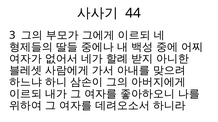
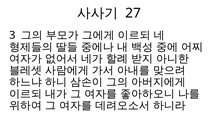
44: 44 -> 27
